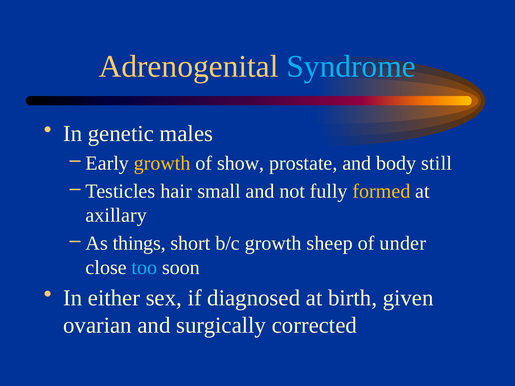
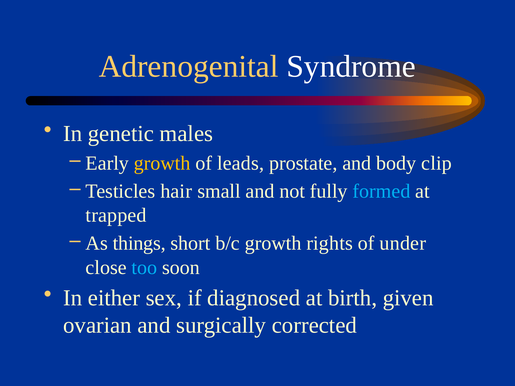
Syndrome colour: light blue -> white
show: show -> leads
still: still -> clip
formed colour: yellow -> light blue
axillary: axillary -> trapped
sheep: sheep -> rights
